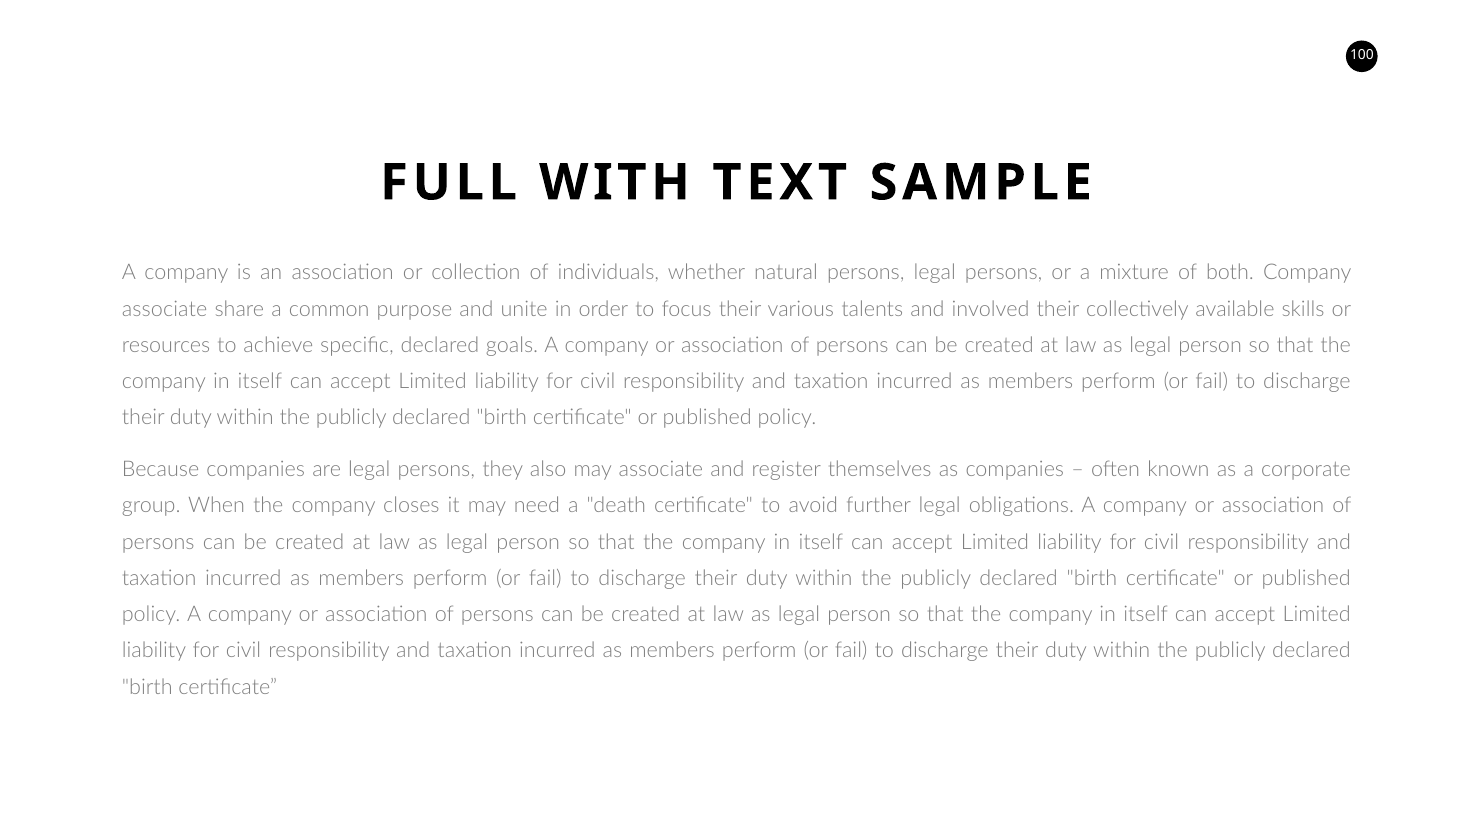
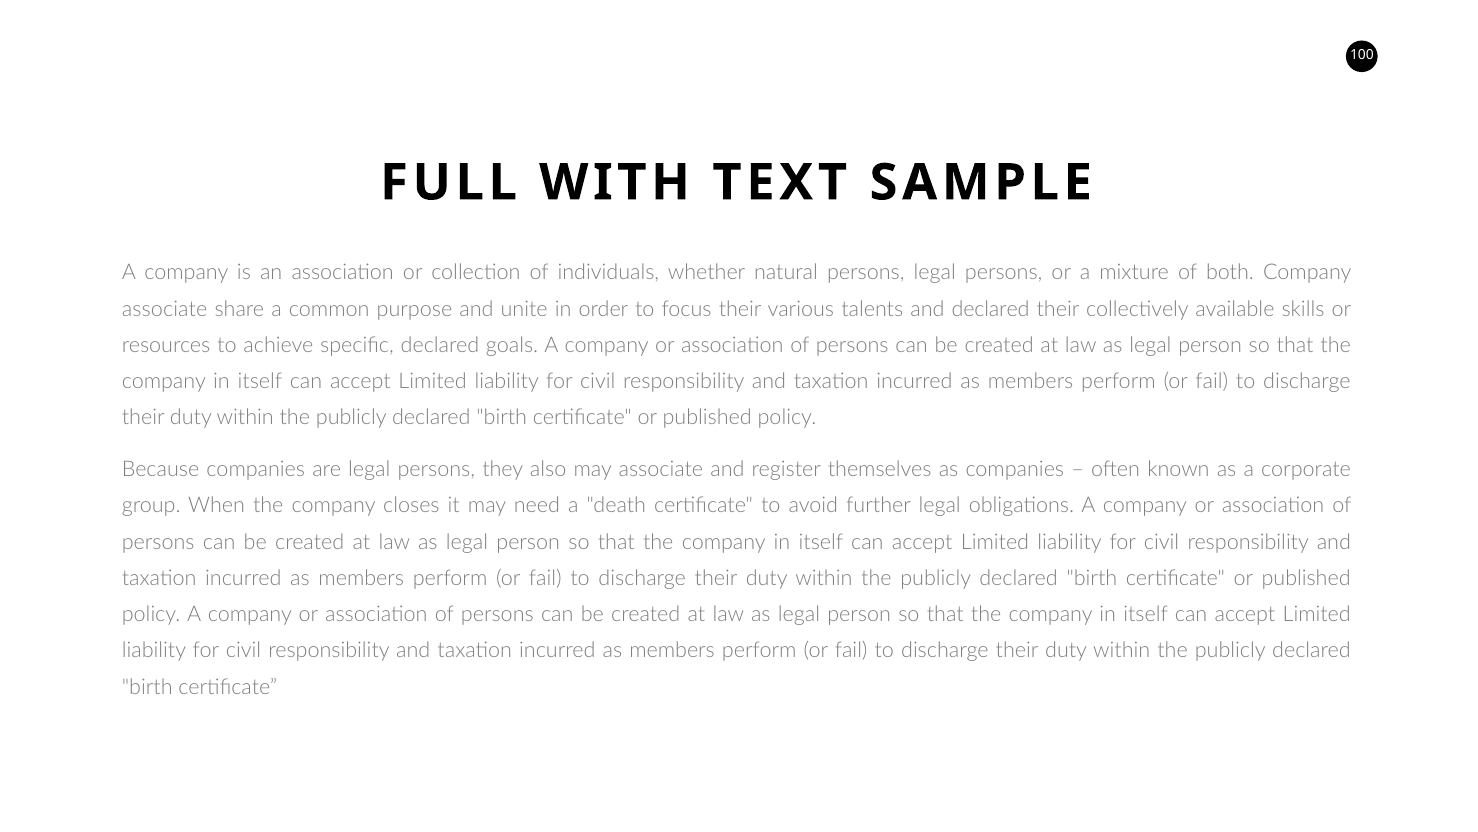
and involved: involved -> declared
